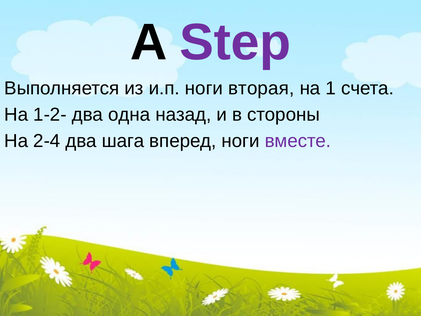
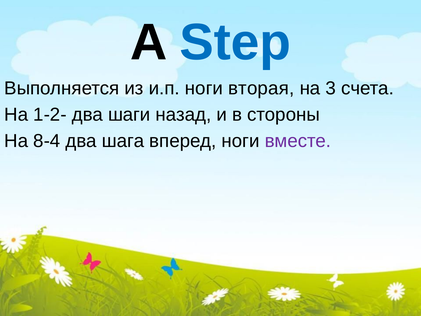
Step colour: purple -> blue
1: 1 -> 3
одна: одна -> шаги
2-4: 2-4 -> 8-4
